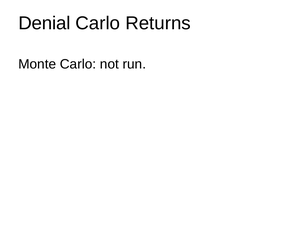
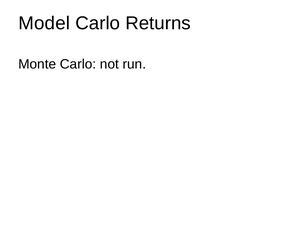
Denial: Denial -> Model
